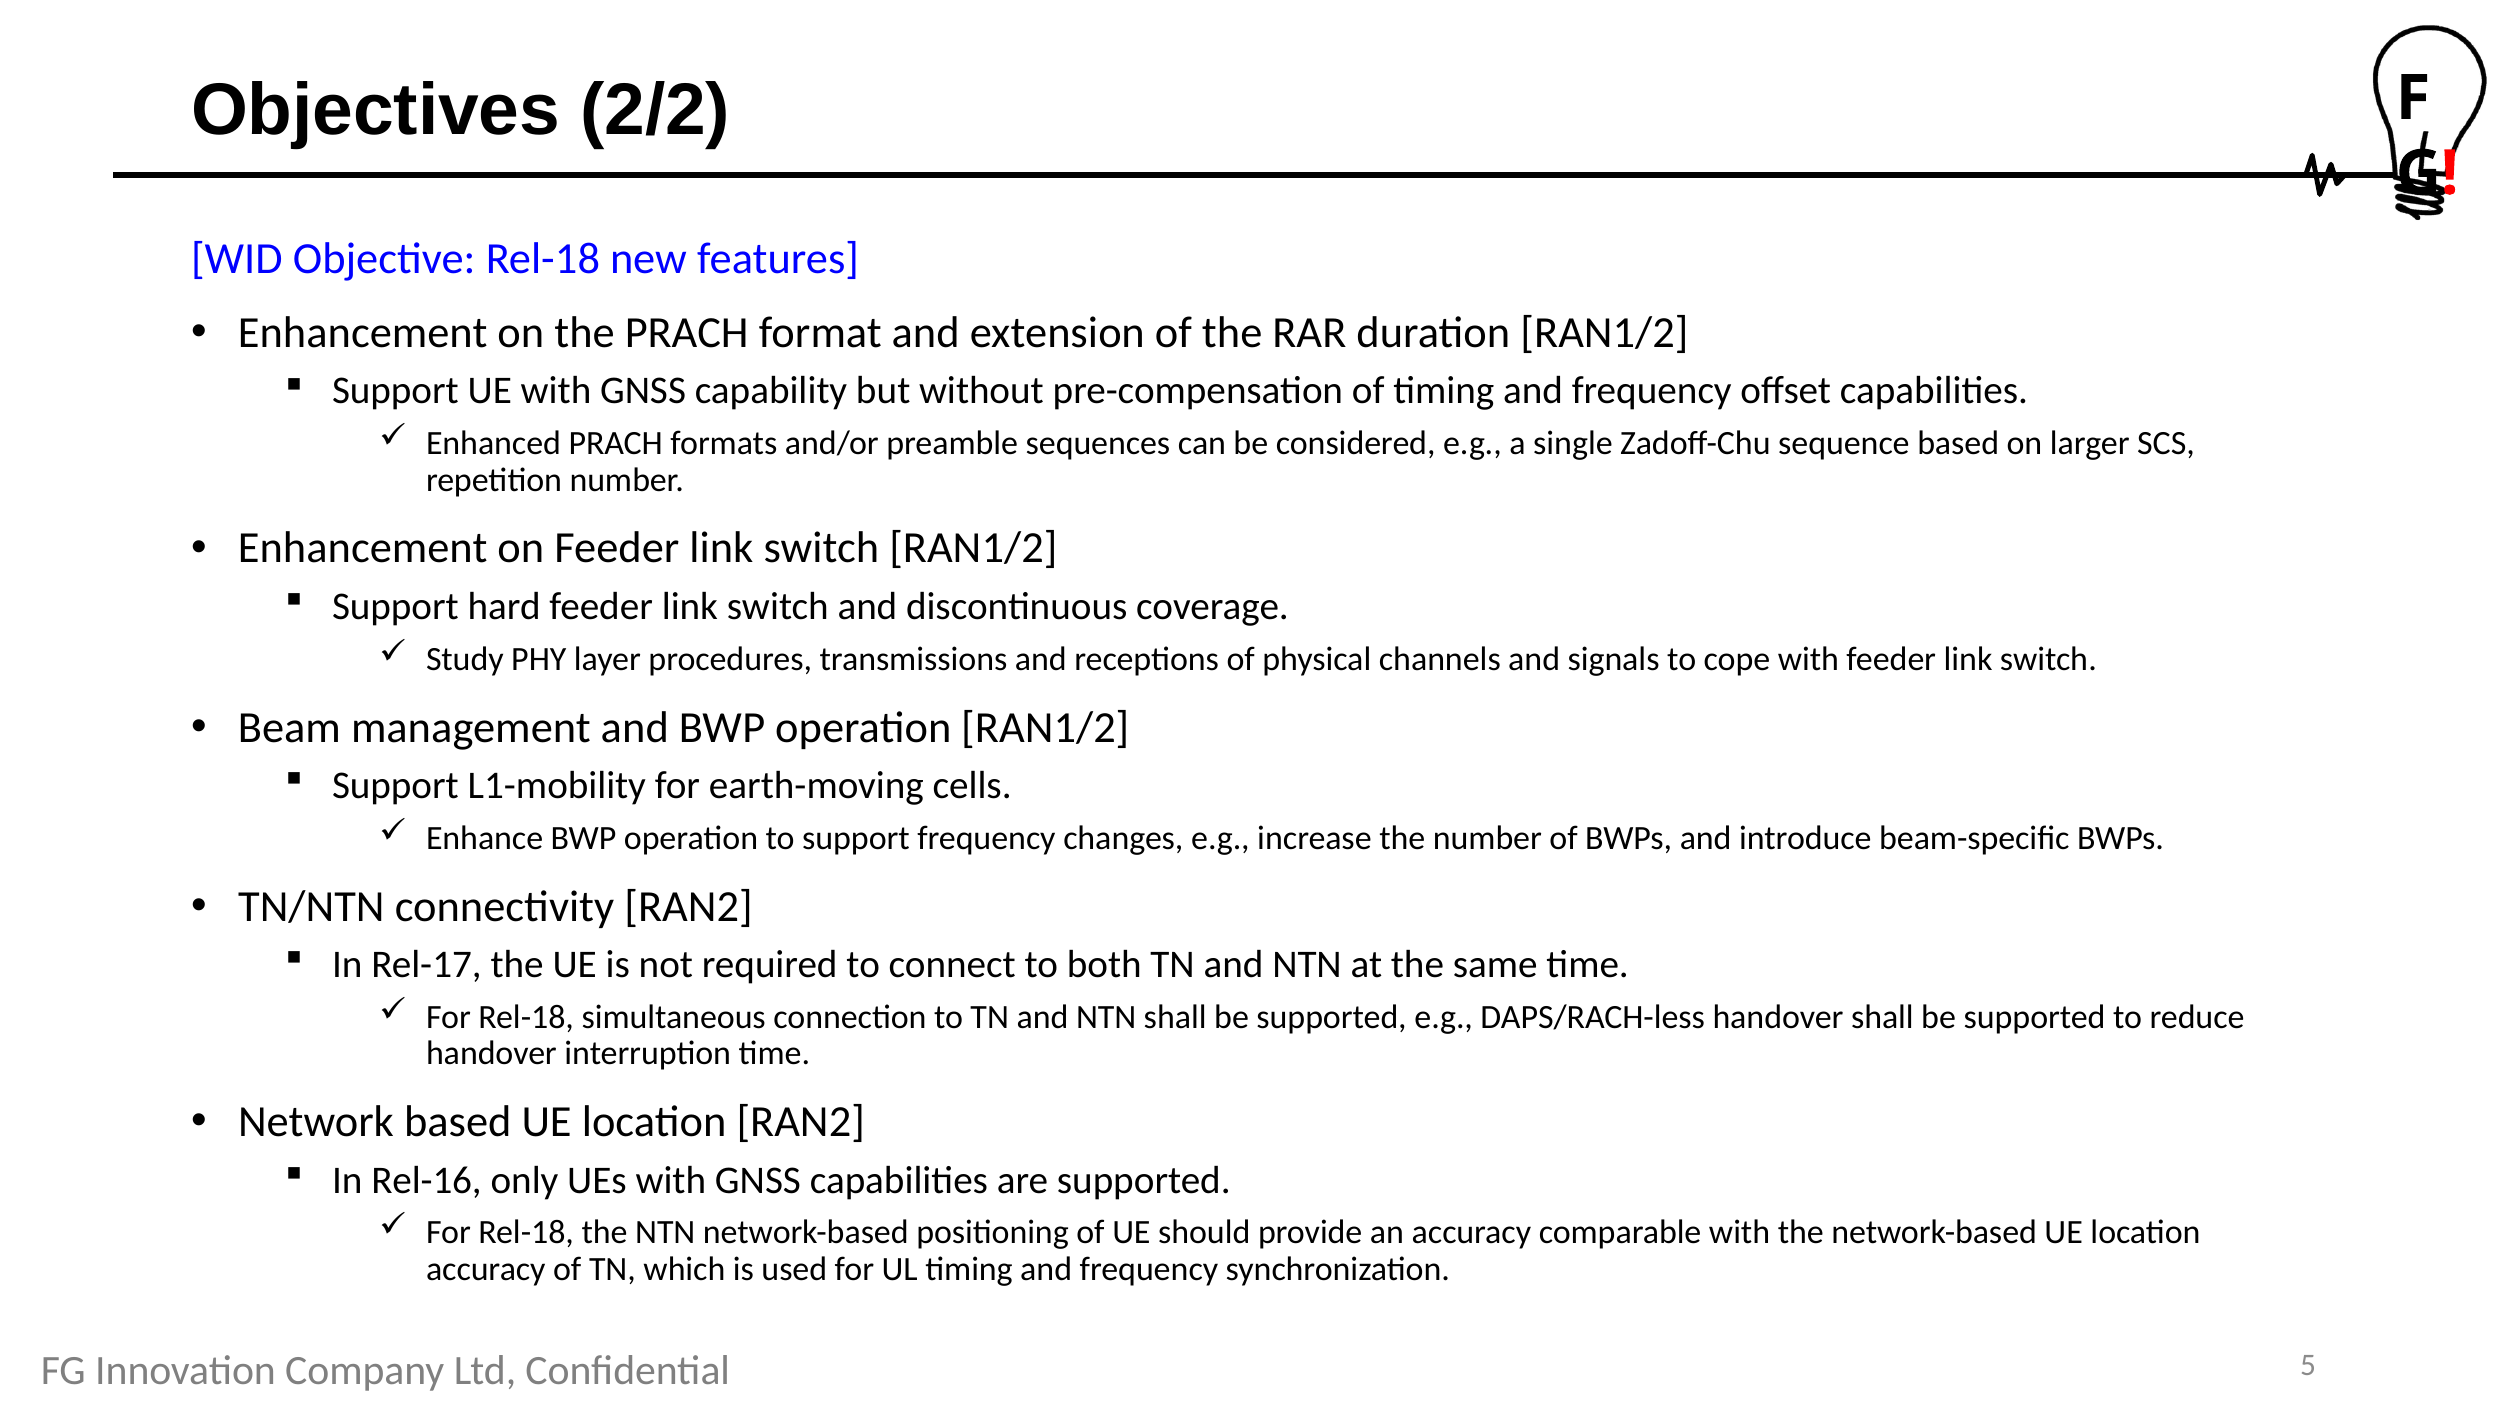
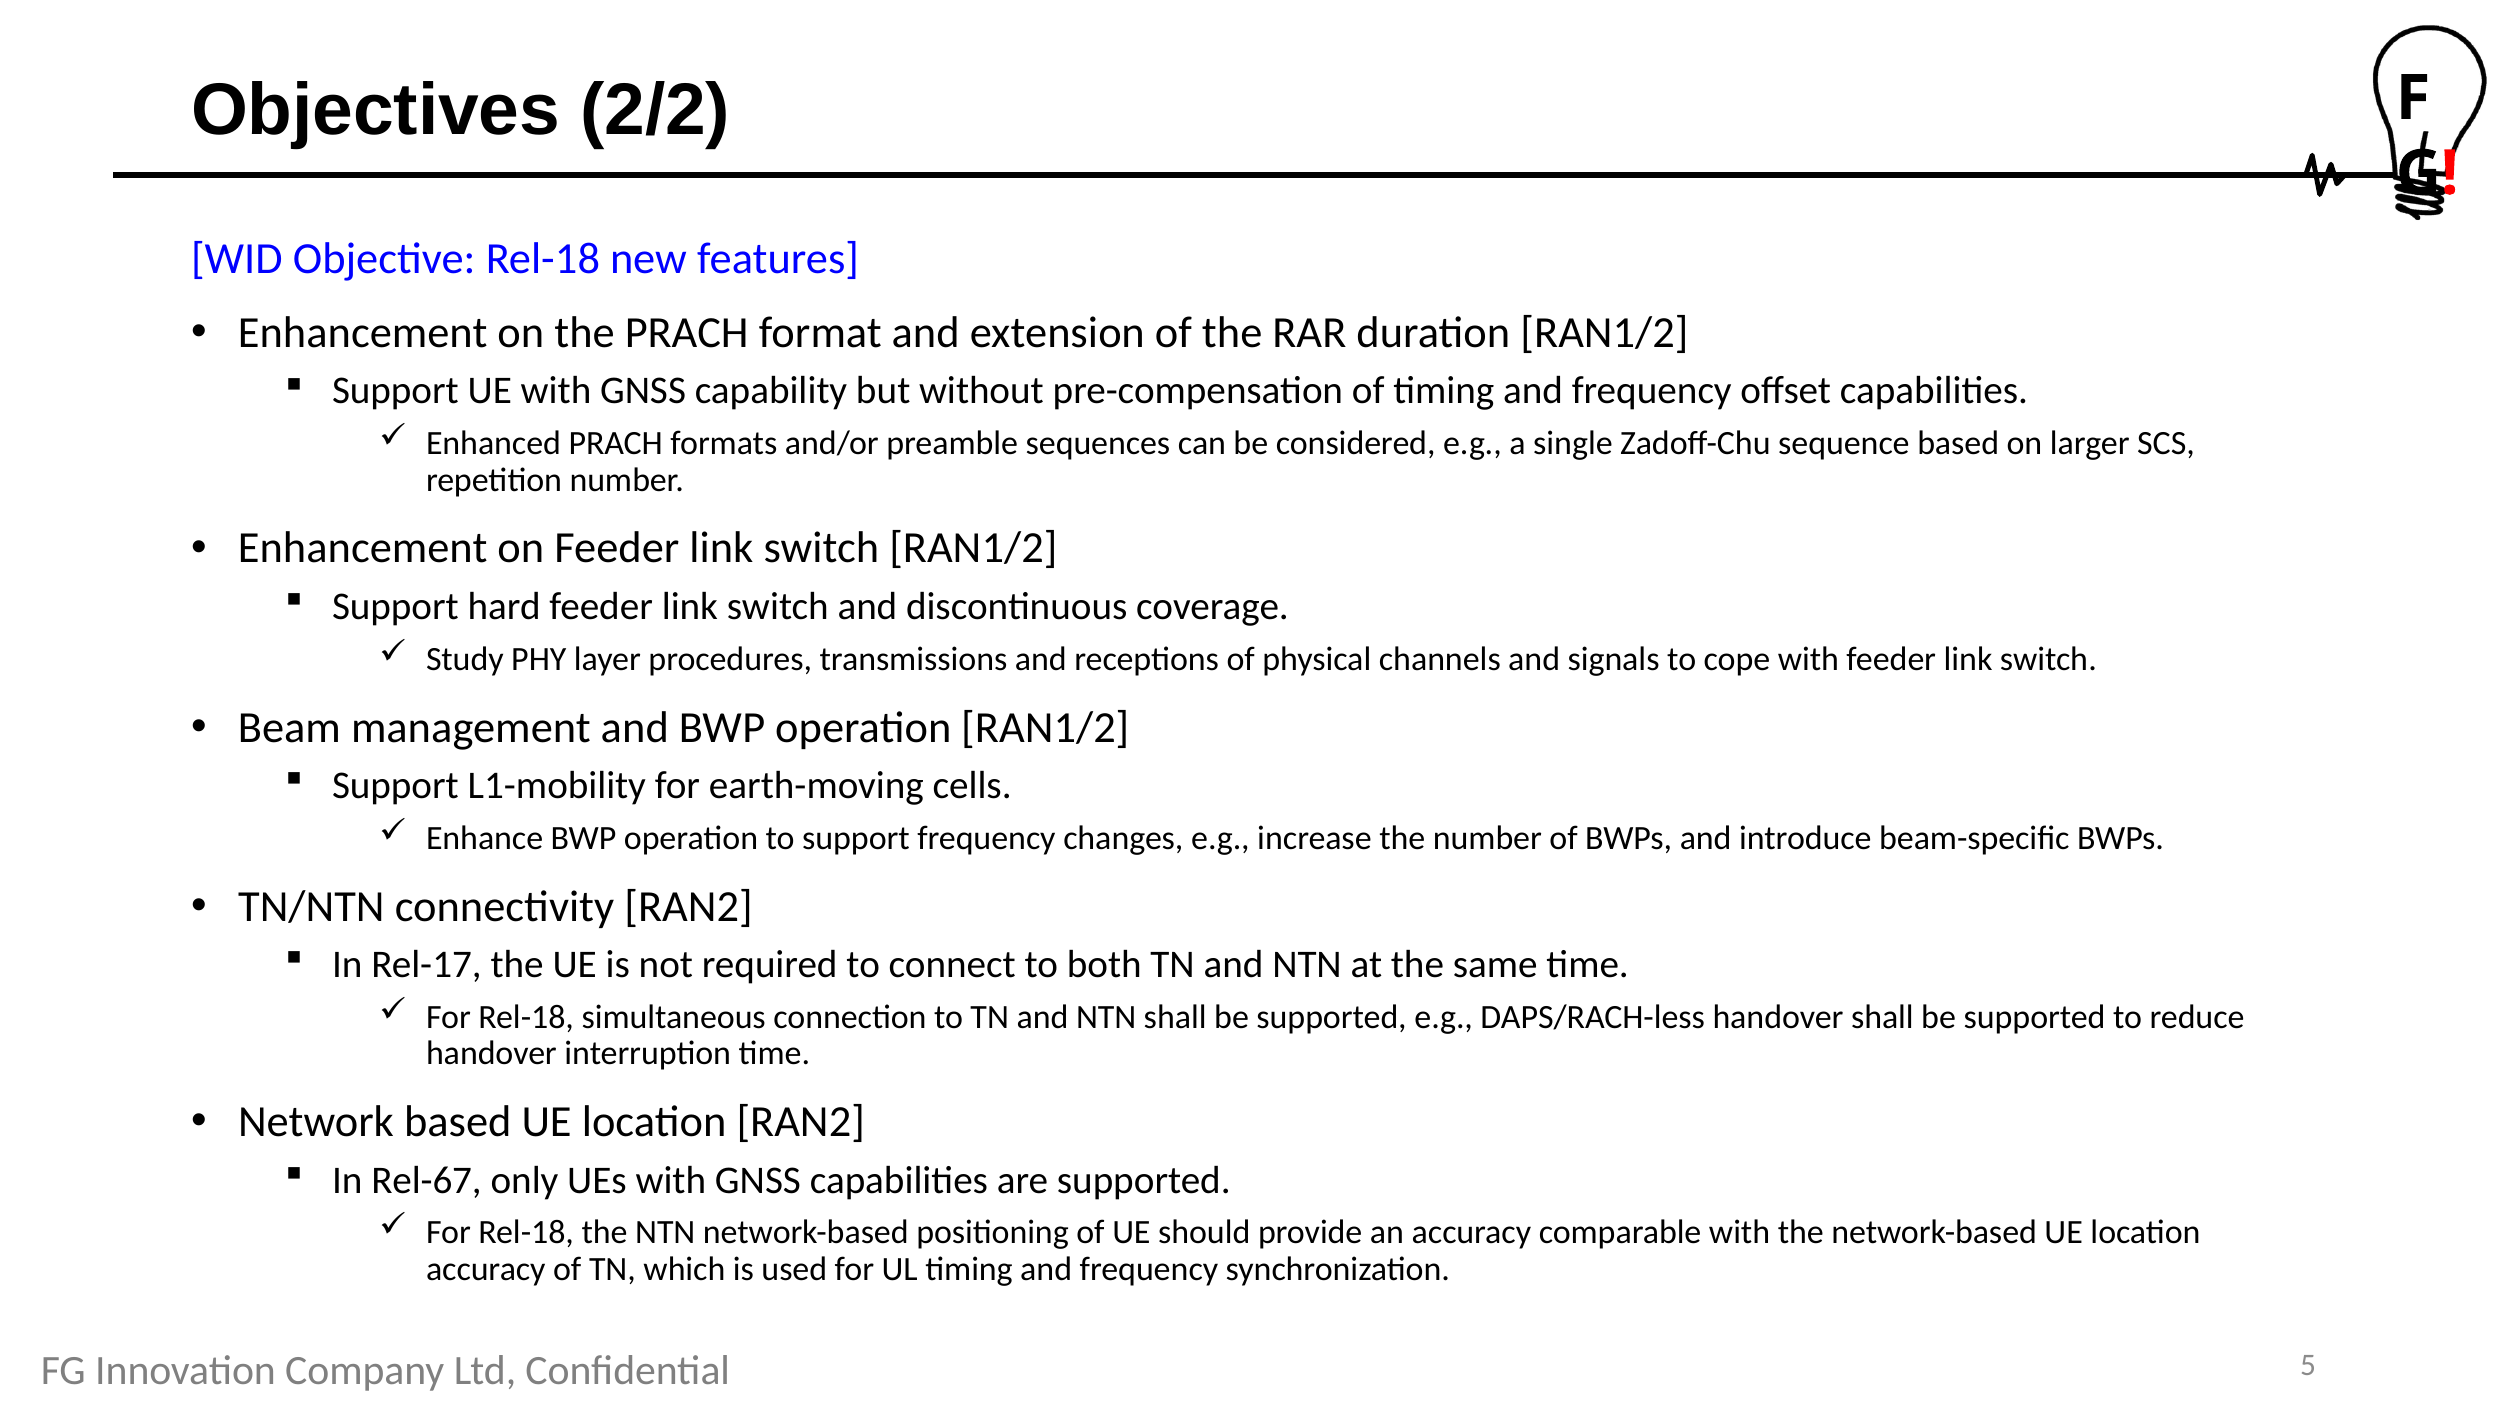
Rel-16: Rel-16 -> Rel-67
